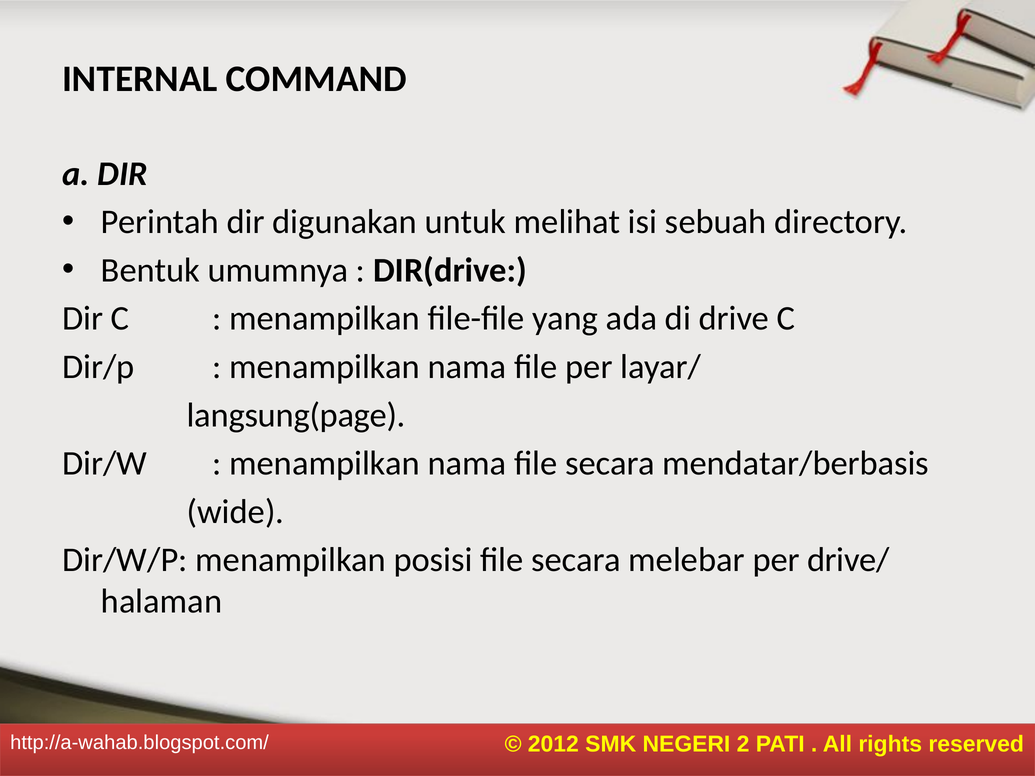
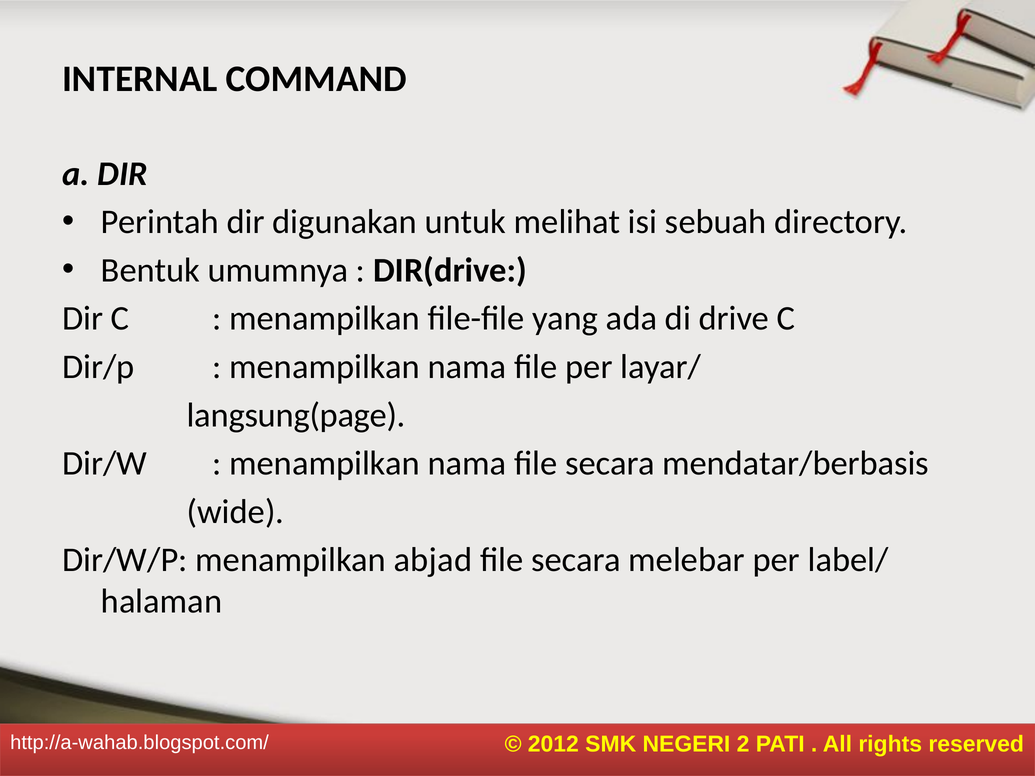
posisi: posisi -> abjad
drive/: drive/ -> label/
